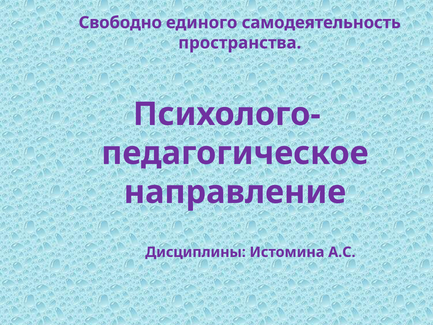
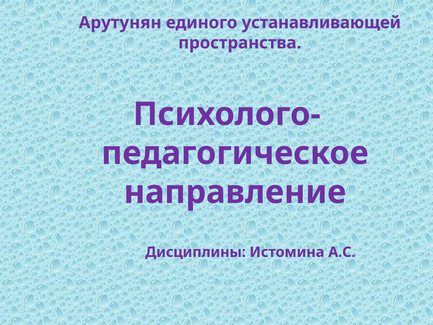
Свободно: Свободно -> Арутунян
самодеятельность: самодеятельность -> устанавливающей
